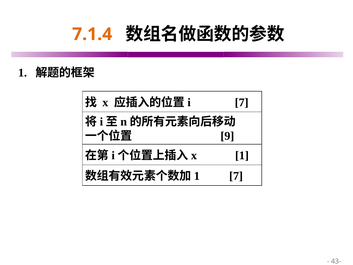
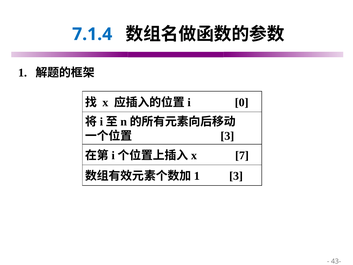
7.1.4 colour: orange -> blue
7 at (242, 102): 7 -> 0
9 at (227, 136): 9 -> 3
1 at (242, 155): 1 -> 7
7 at (236, 176): 7 -> 3
